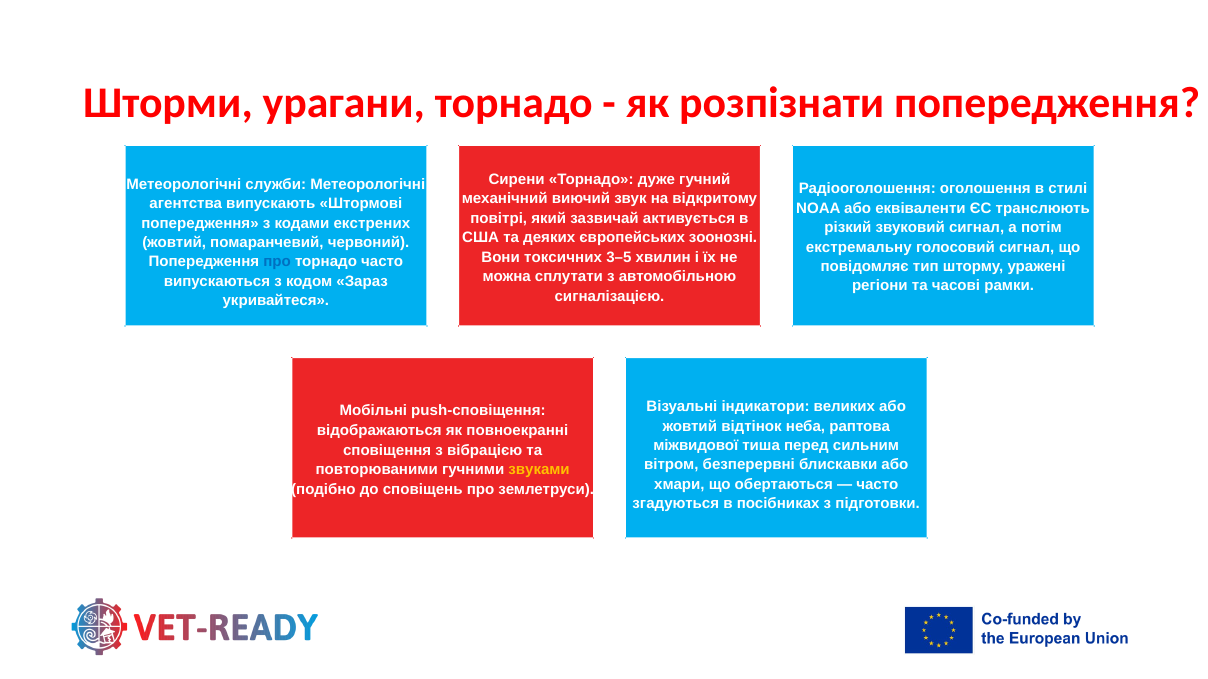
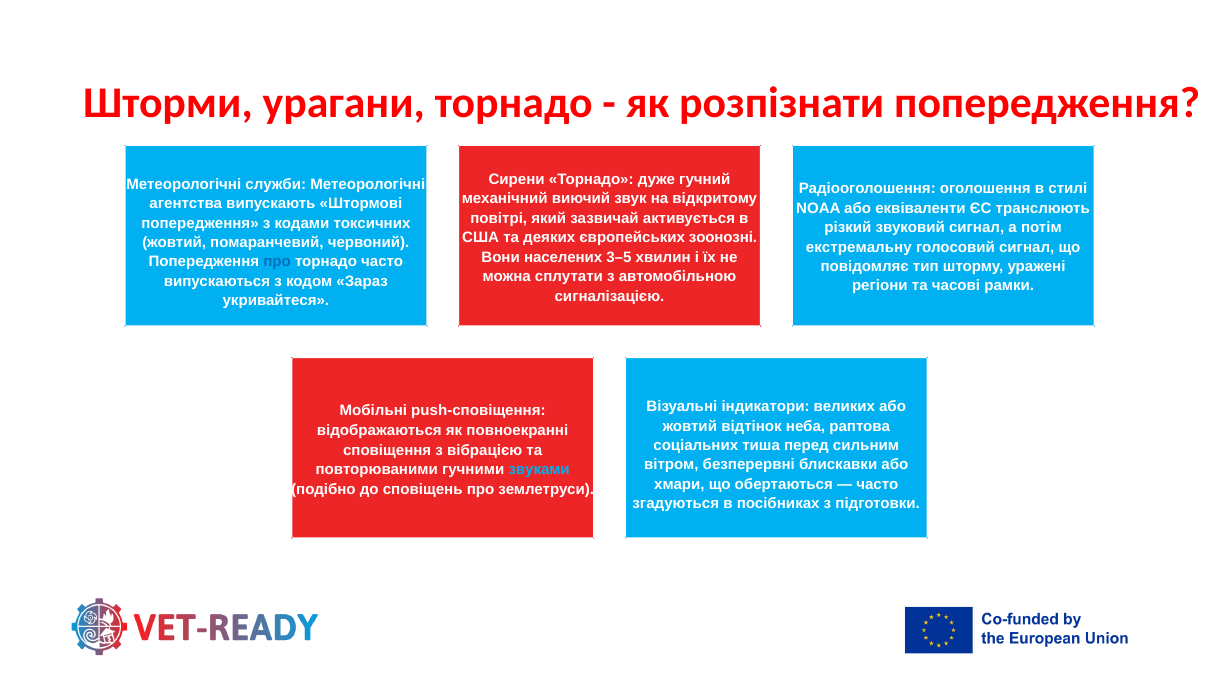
екстрених: екстрених -> токсичних
токсичних: токсичних -> населених
міжвидової: міжвидової -> соціальних
звуками colour: yellow -> light blue
